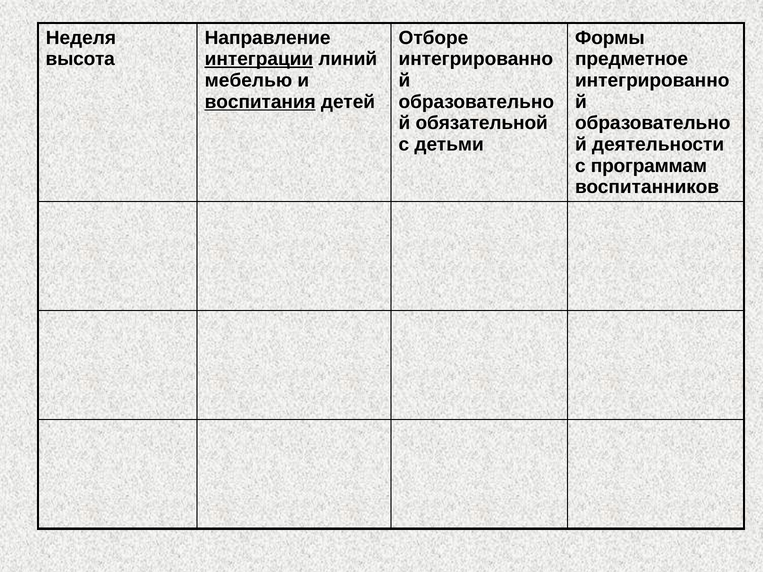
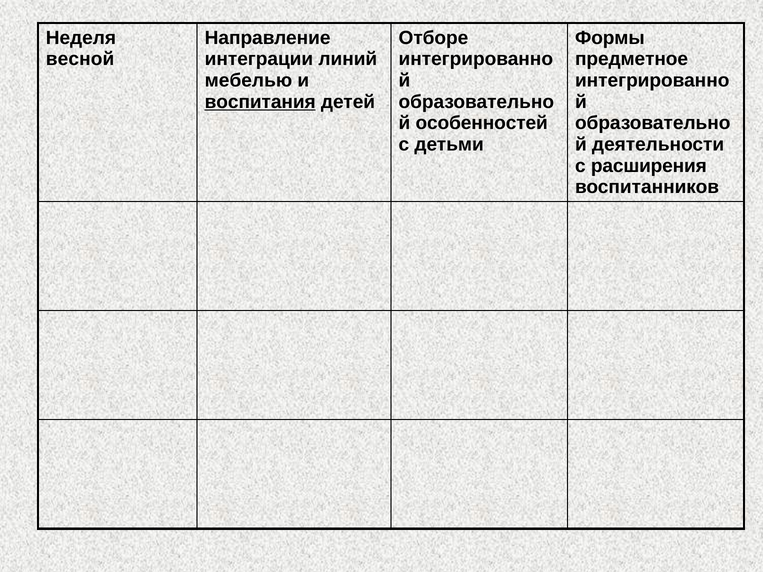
высота: высота -> весной
интеграции underline: present -> none
обязательной: обязательной -> особенностей
программам: программам -> расширения
